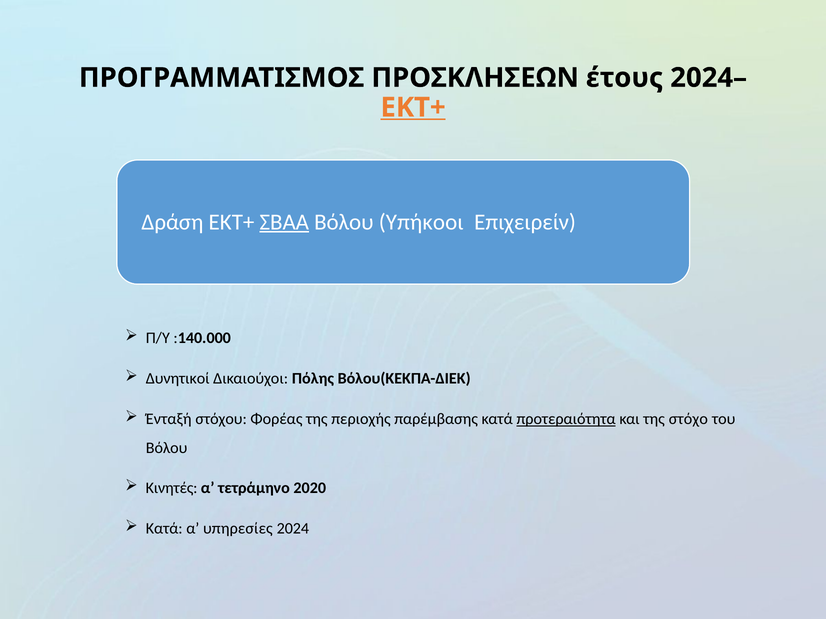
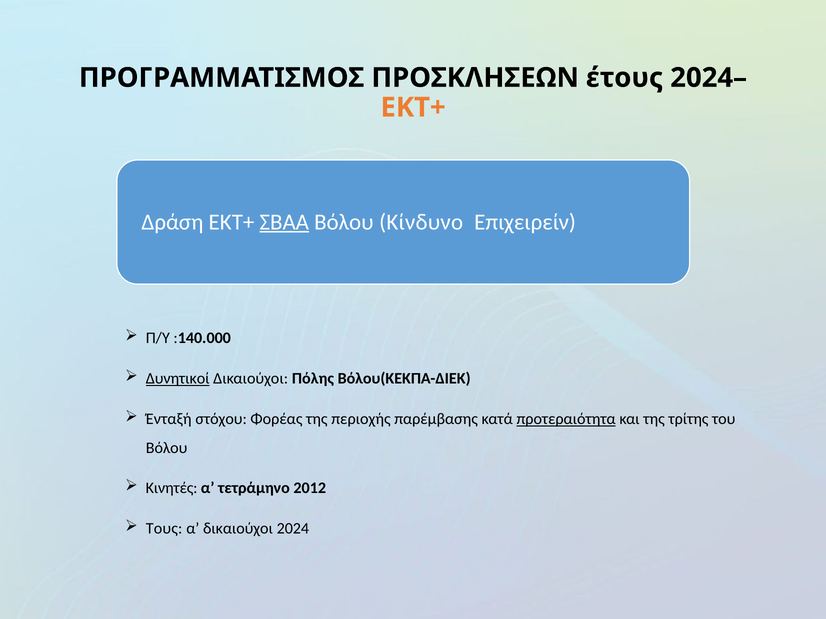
ΕΚΤ+ at (413, 108) underline: present -> none
Υπήκοοι: Υπήκοοι -> Κίνδυνο
Δυνητικοί underline: none -> present
στόχο: στόχο -> τρίτης
2020: 2020 -> 2012
Κατά at (164, 529): Κατά -> Τους
α υπηρεσίες: υπηρεσίες -> δικαιούχοι
